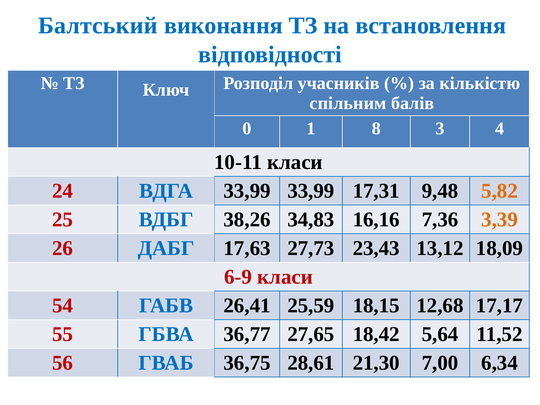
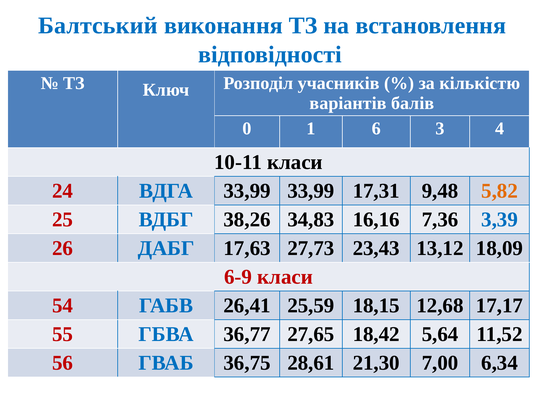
спільним: спільним -> варіантів
8: 8 -> 6
3,39 colour: orange -> blue
